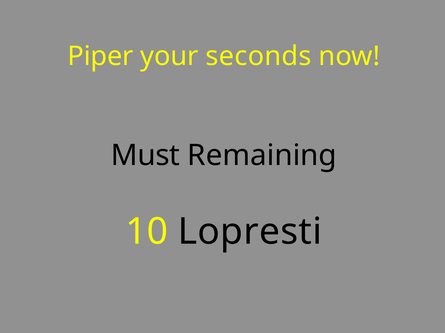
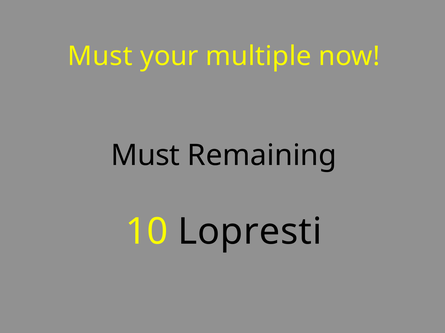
Piper at (100, 56): Piper -> Must
seconds: seconds -> multiple
